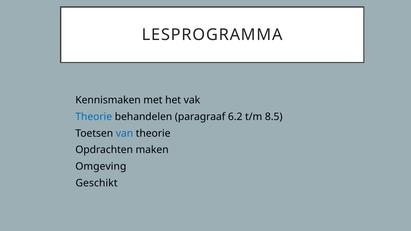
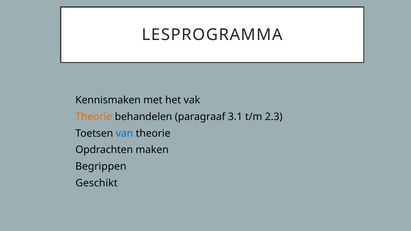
Theorie at (94, 117) colour: blue -> orange
6.2: 6.2 -> 3.1
8.5: 8.5 -> 2.3
Omgeving: Omgeving -> Begrippen
